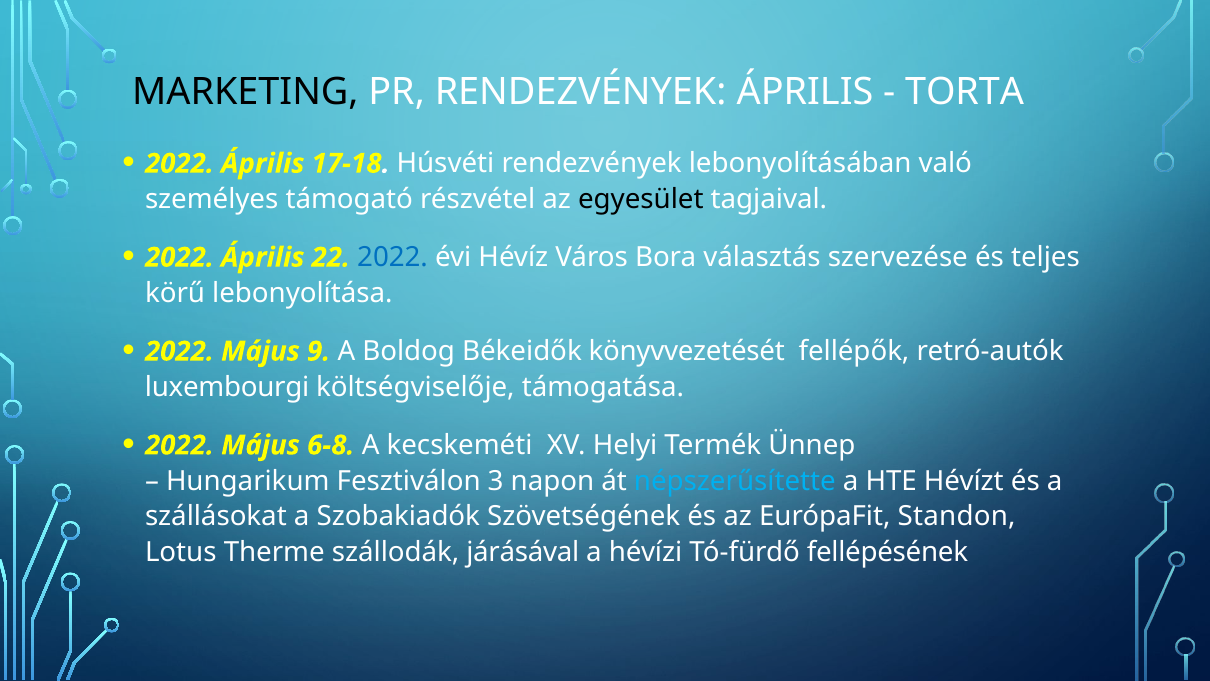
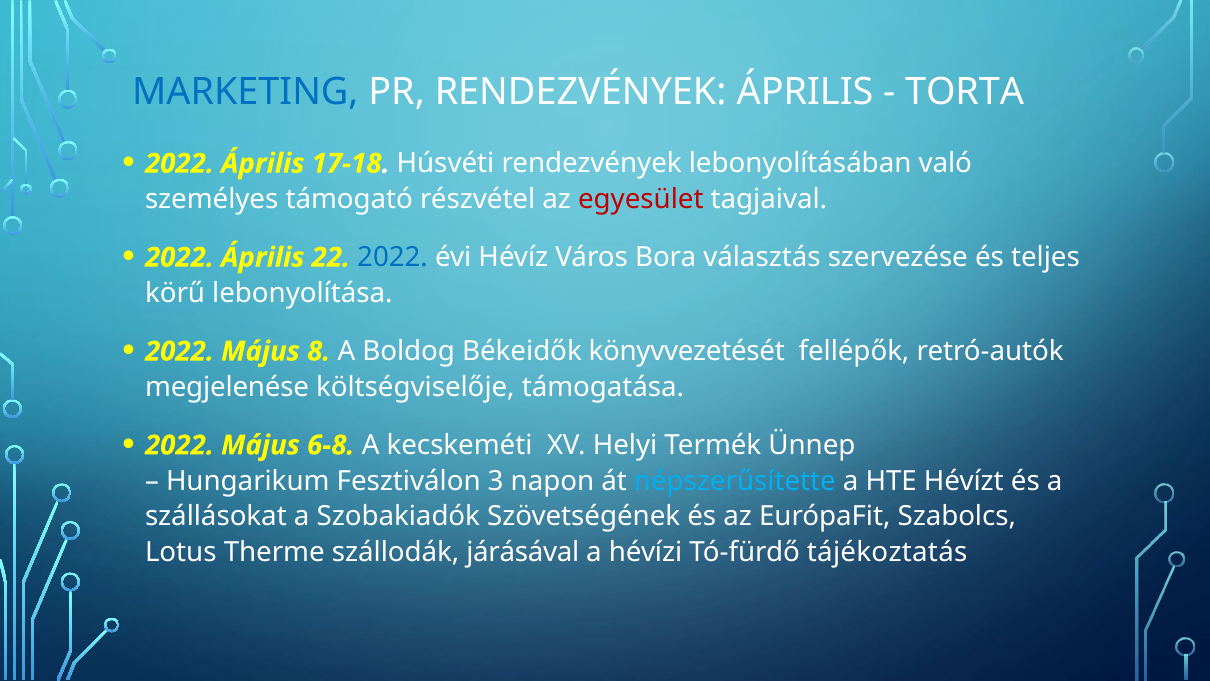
MARKETING colour: black -> blue
egyesület colour: black -> red
9: 9 -> 8
luxembourgi: luxembourgi -> megjelenése
Standon: Standon -> Szabolcs
fellépésének: fellépésének -> tájékoztatás
